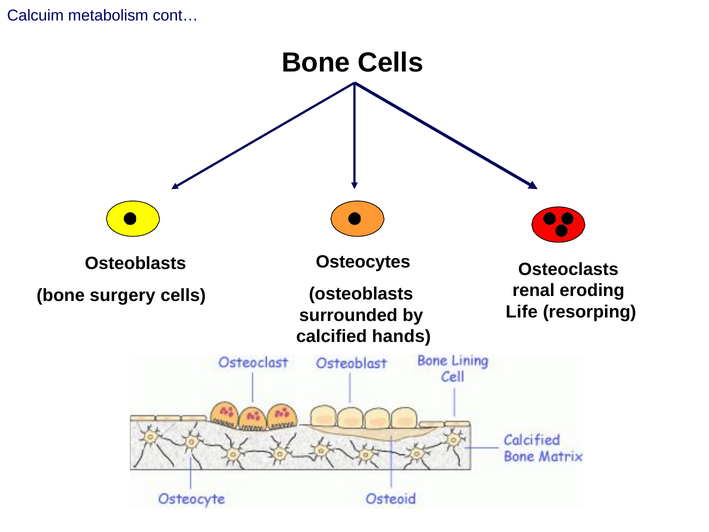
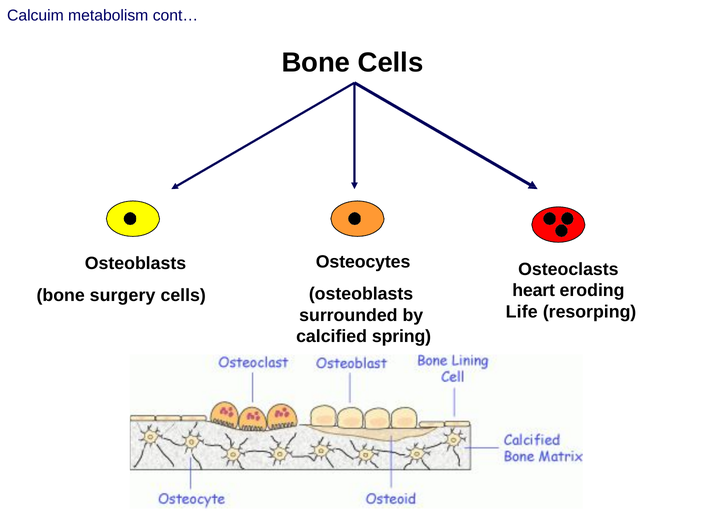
renal: renal -> heart
hands: hands -> spring
